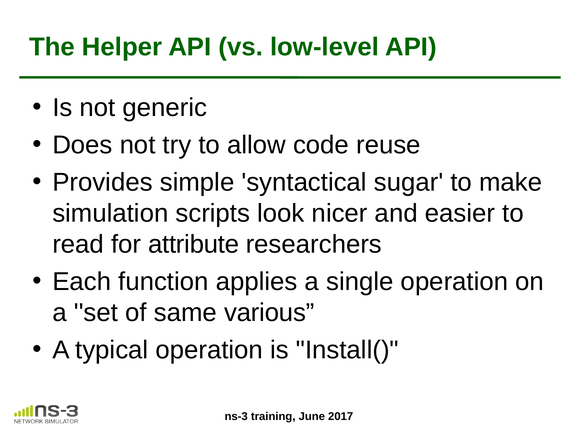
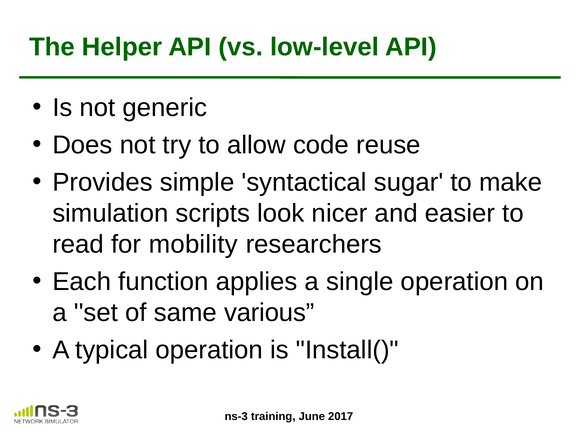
attribute: attribute -> mobility
